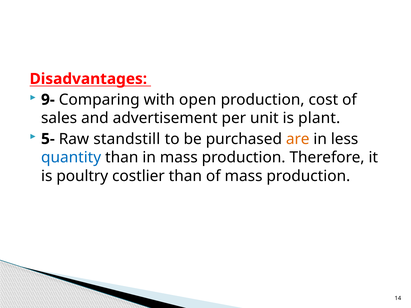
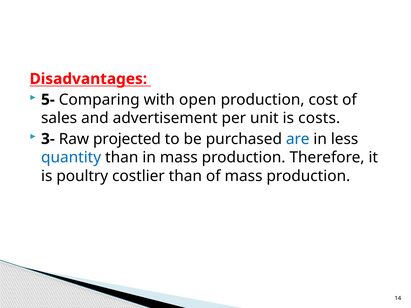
9-: 9- -> 5-
plant: plant -> costs
5-: 5- -> 3-
standstill: standstill -> projected
are colour: orange -> blue
